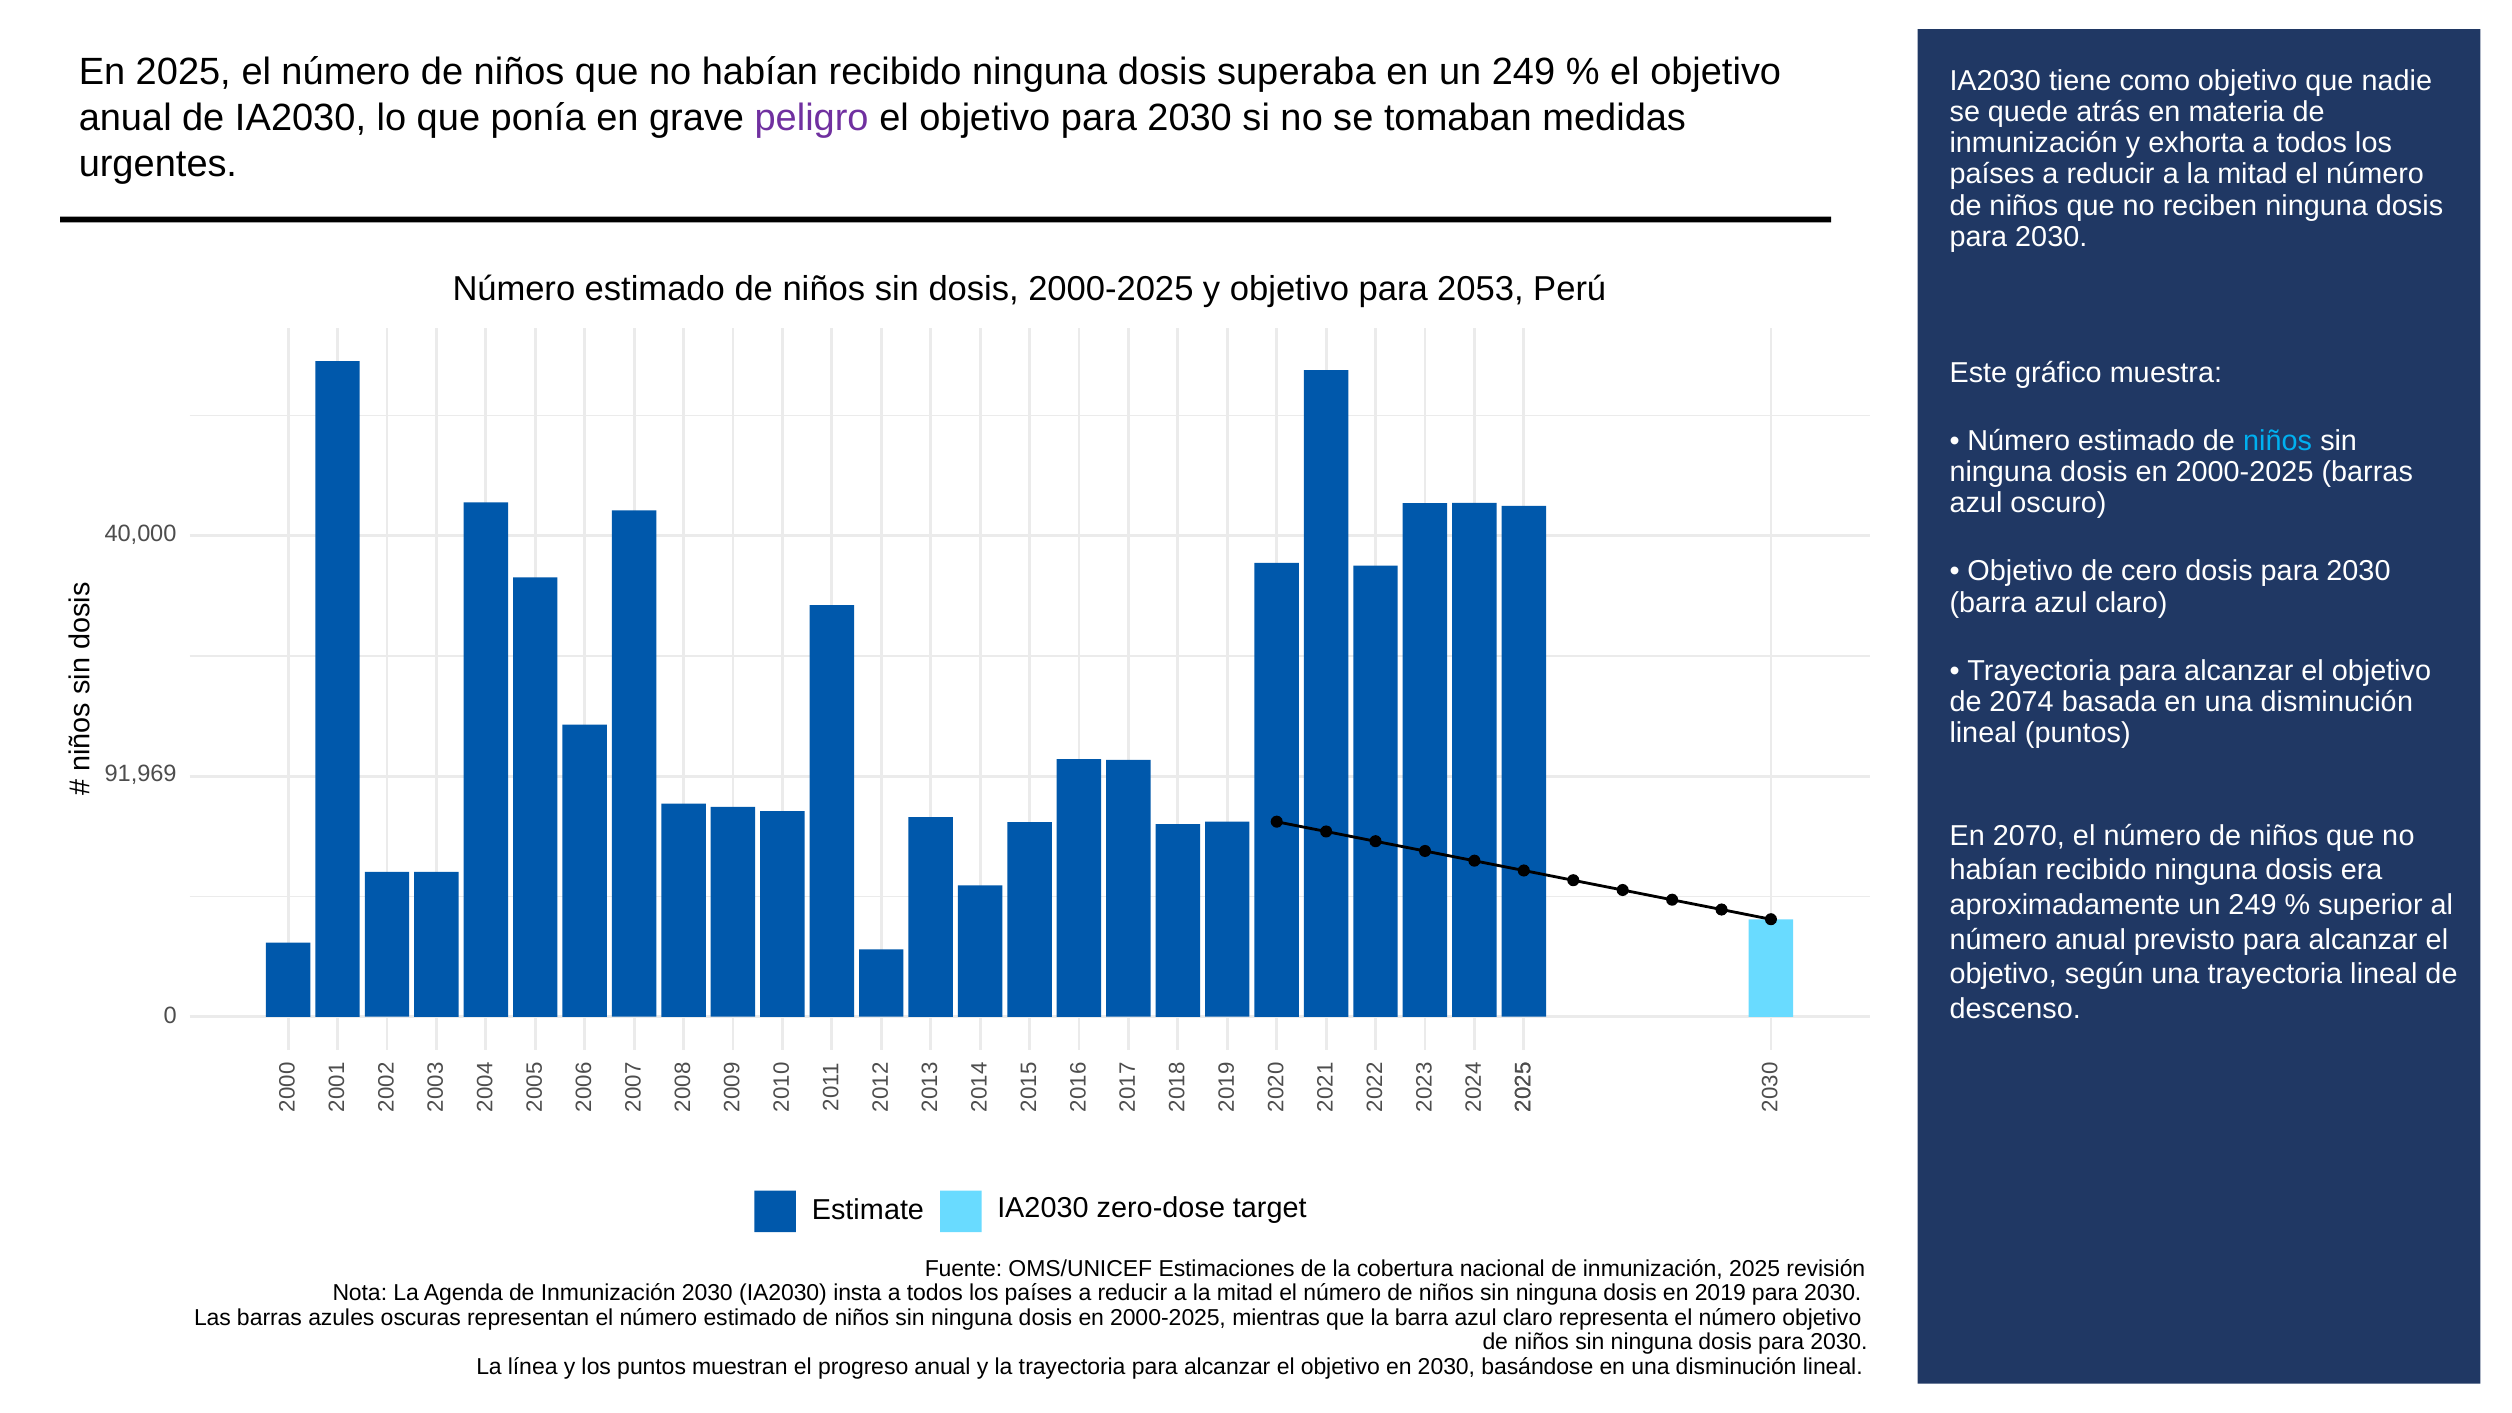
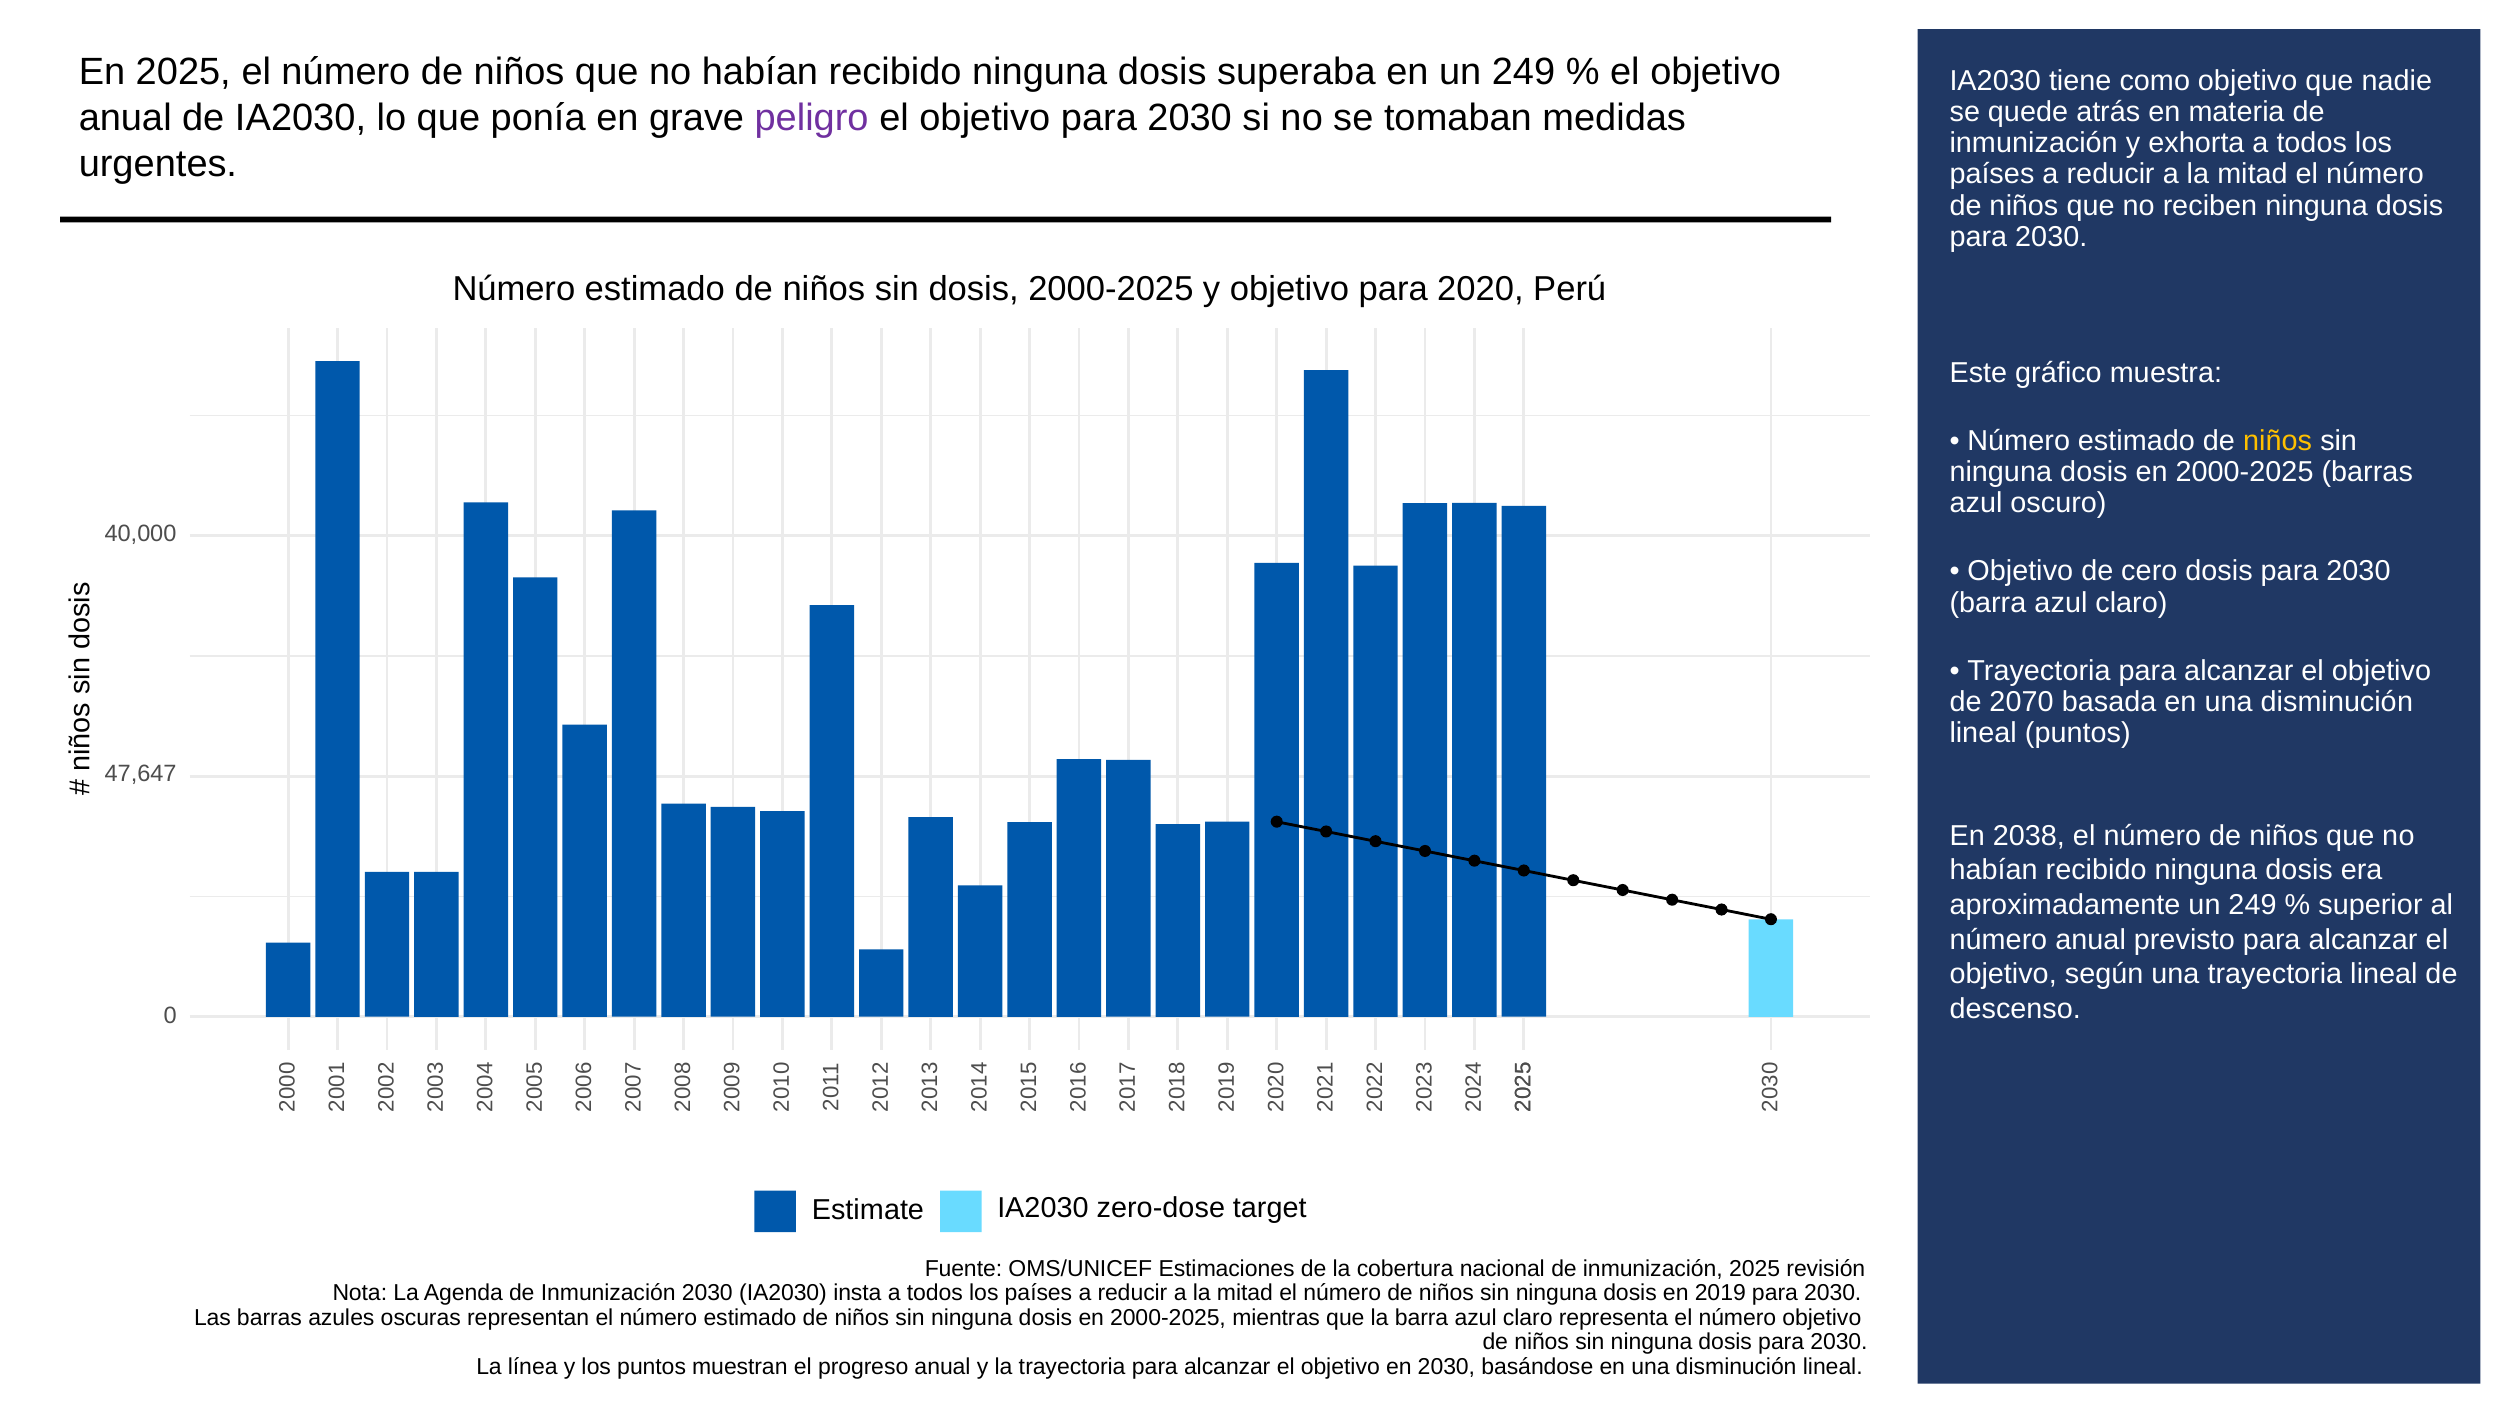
2053: 2053 -> 2020
niños at (2278, 441) colour: light blue -> yellow
2074: 2074 -> 2070
91,969: 91,969 -> 47,647
2070: 2070 -> 2038
